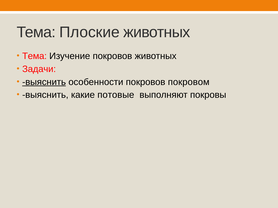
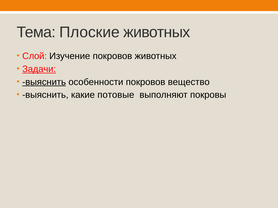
Тема at (35, 56): Тема -> Слой
Задачи underline: none -> present
покровом: покровом -> вещество
